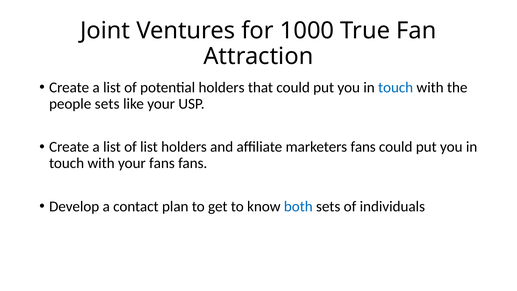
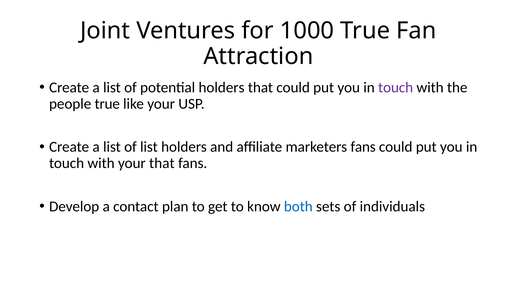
touch at (396, 87) colour: blue -> purple
people sets: sets -> true
your fans: fans -> that
